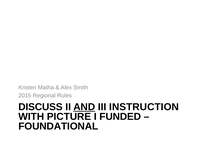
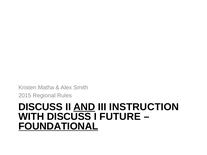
WITH PICTURE: PICTURE -> DISCUSS
FUNDED: FUNDED -> FUTURE
FOUNDATIONAL underline: none -> present
